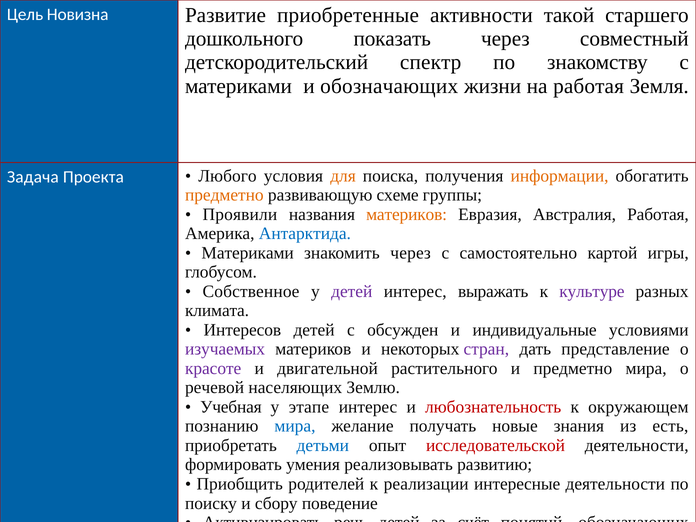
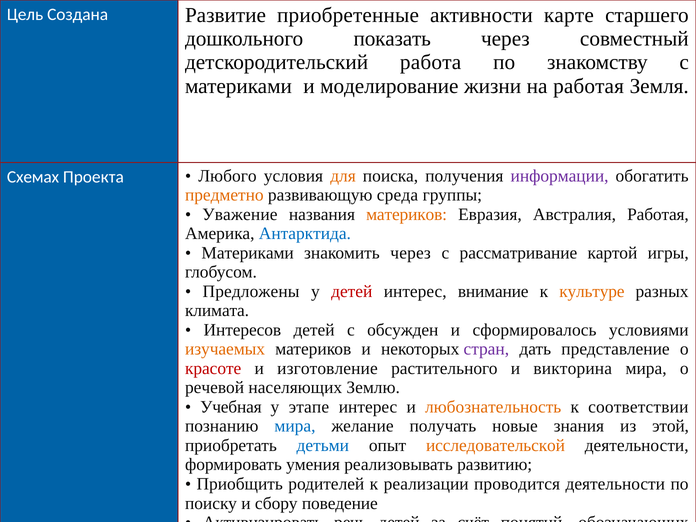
Новизна: Новизна -> Создана
такой: такой -> карте
спектр: спектр -> работа
и обозначающих: обозначающих -> моделирование
Задача: Задача -> Схемах
информации colour: orange -> purple
схеме: схеме -> среда
Проявили: Проявили -> Уважение
самостоятельно: самостоятельно -> рассматривание
Собственное: Собственное -> Предложены
детей at (352, 291) colour: purple -> red
выражать: выражать -> внимание
культуре colour: purple -> orange
и индивидуальные: индивидуальные -> сформировалось
изучаемых colour: purple -> orange
красоте colour: purple -> red
двигательной: двигательной -> изготовление
и предметно: предметно -> викторина
любознательность colour: red -> orange
окружающем: окружающем -> соответствии
есть: есть -> этой
исследовательской colour: red -> orange
интересные: интересные -> проводится
